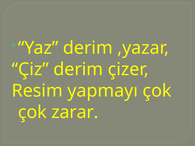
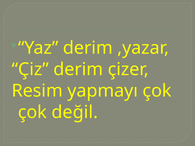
zarar: zarar -> değil
